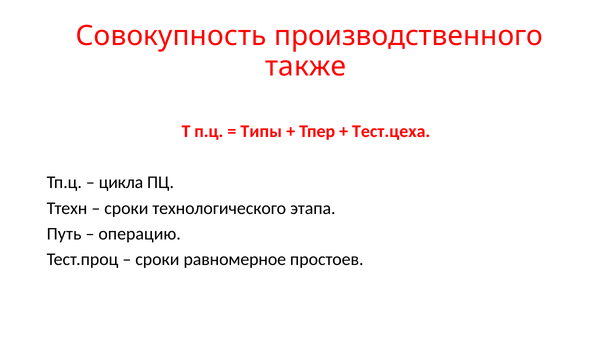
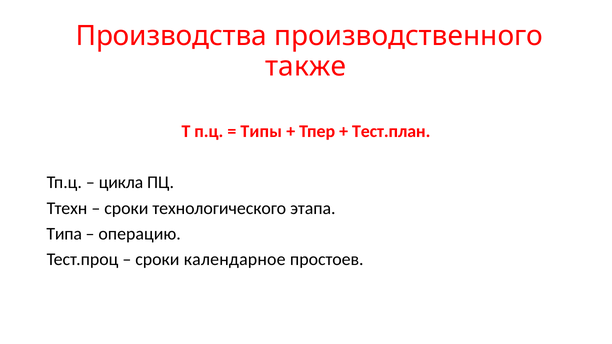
Совокупность: Совокупность -> Производства
Тест.цеха: Тест.цеха -> Тест.план
Путь: Путь -> Типа
равномерное: равномерное -> календарное
